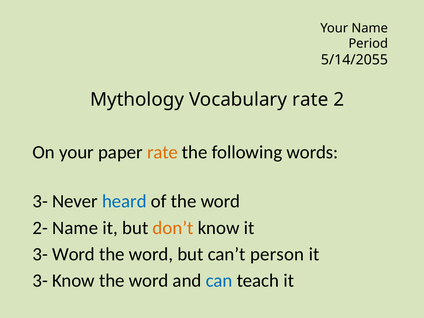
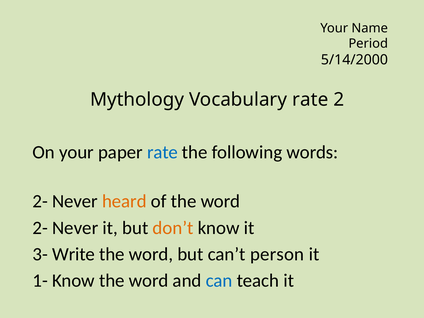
5/14/2055: 5/14/2055 -> 5/14/2000
rate at (163, 152) colour: orange -> blue
3- at (40, 201): 3- -> 2-
heard colour: blue -> orange
Name at (75, 228): Name -> Never
3- Word: Word -> Write
3- at (40, 281): 3- -> 1-
